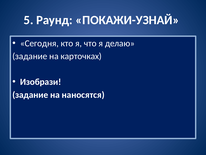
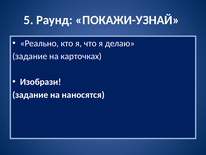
Сегодня: Сегодня -> Реально
